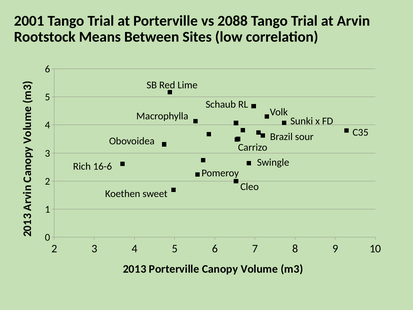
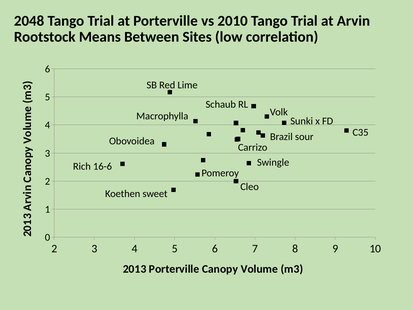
2001: 2001 -> 2048
2088: 2088 -> 2010
